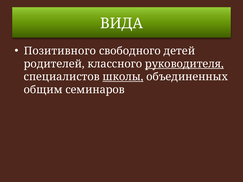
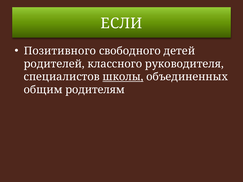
ВИДА: ВИДА -> ЕСЛИ
руководителя underline: present -> none
семинаров: семинаров -> родителям
